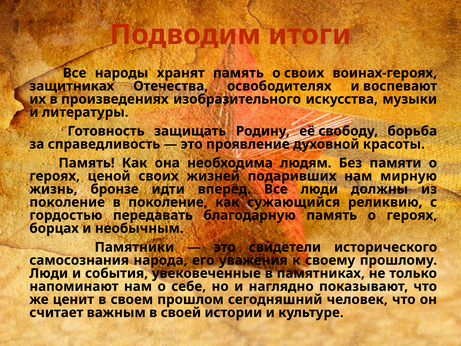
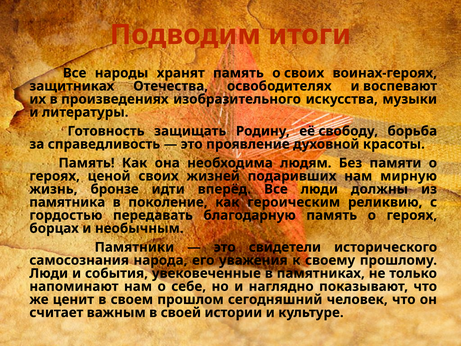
поколение at (67, 202): поколение -> памятника
сужающийся: сужающийся -> героическим
